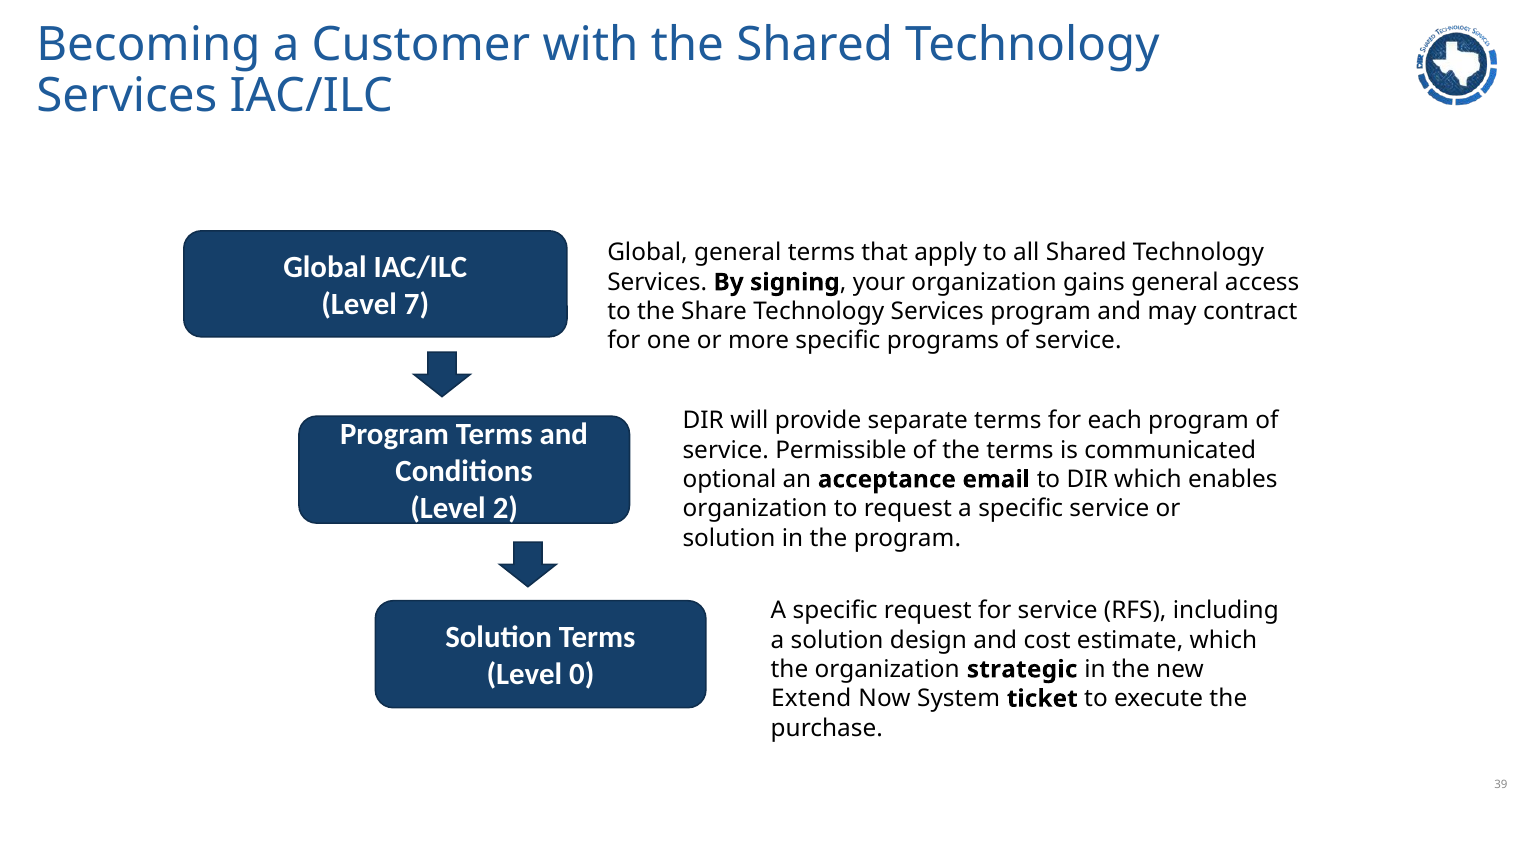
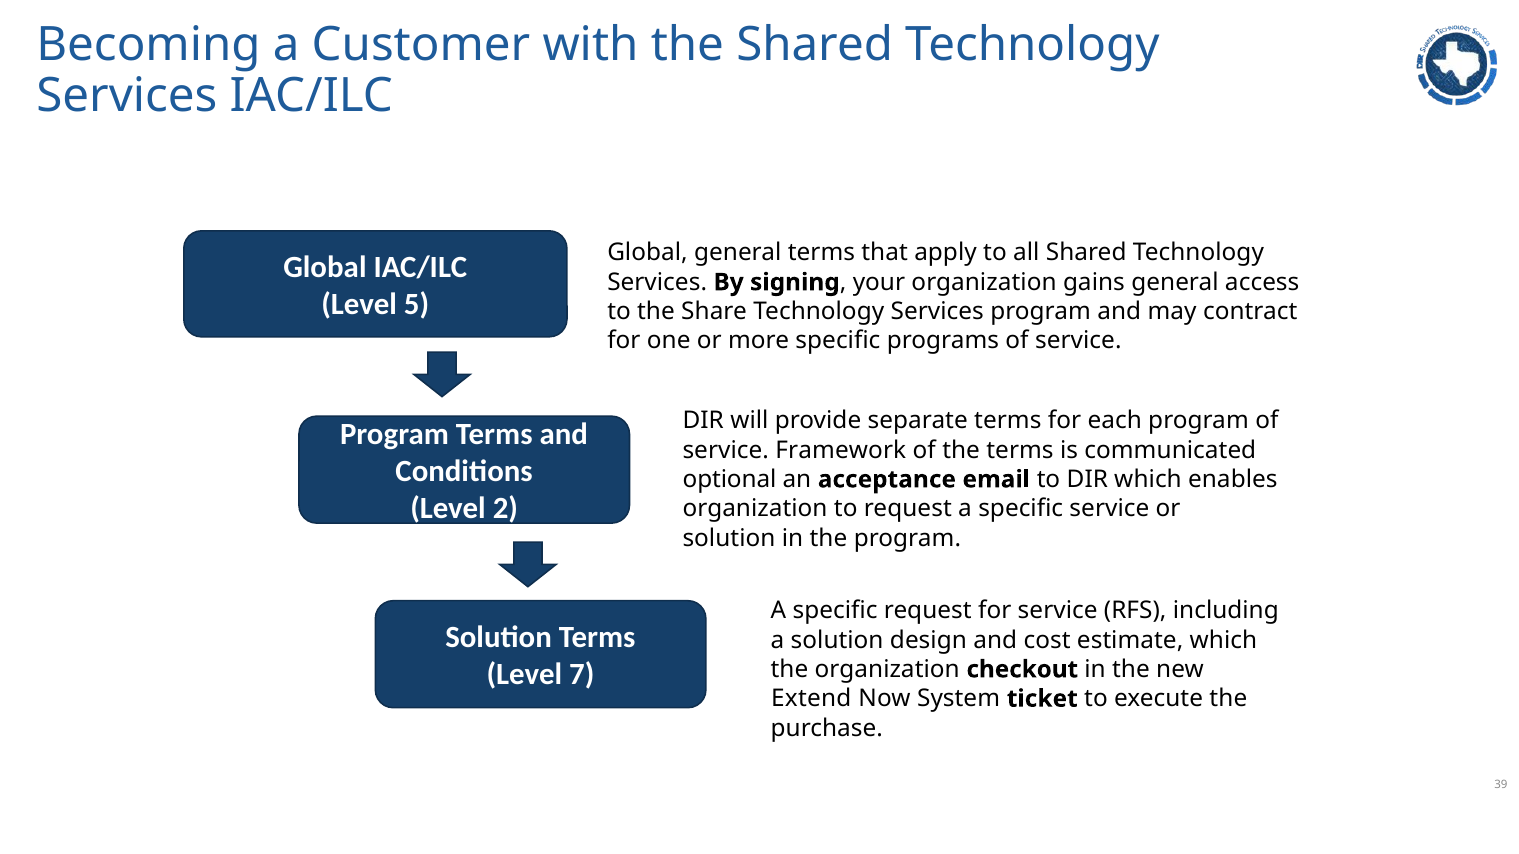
7: 7 -> 5
Permissible: Permissible -> Framework
0: 0 -> 7
strategic: strategic -> checkout
